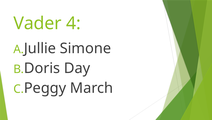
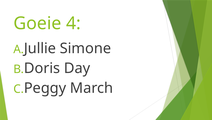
Vader: Vader -> Goeie
